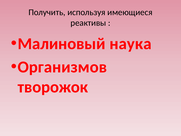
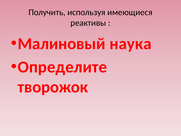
Организмов: Организмов -> Определите
